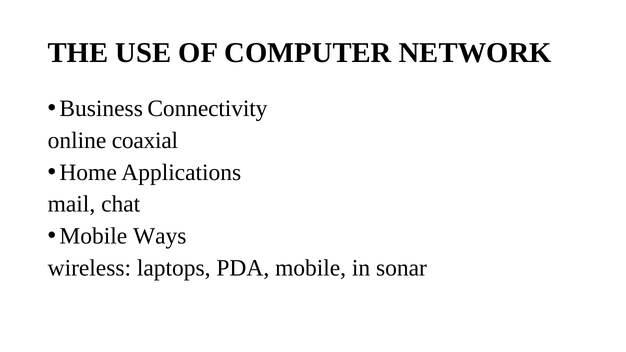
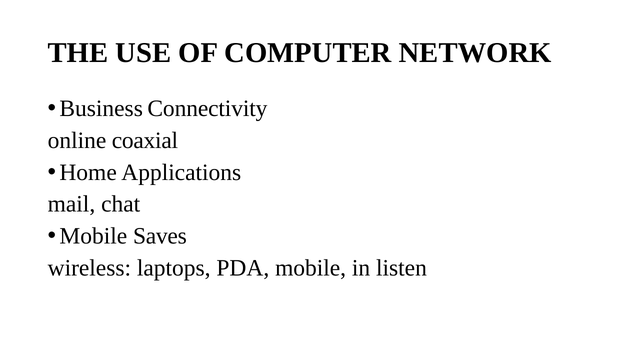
Ways: Ways -> Saves
sonar: sonar -> listen
